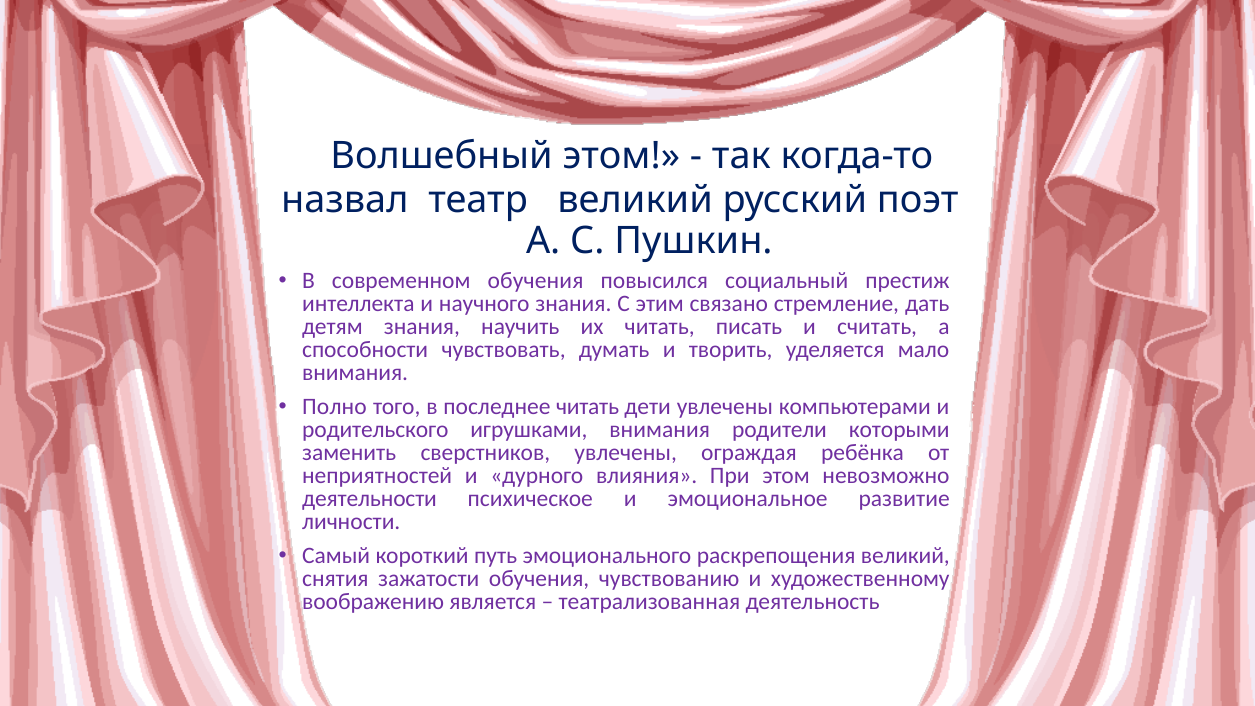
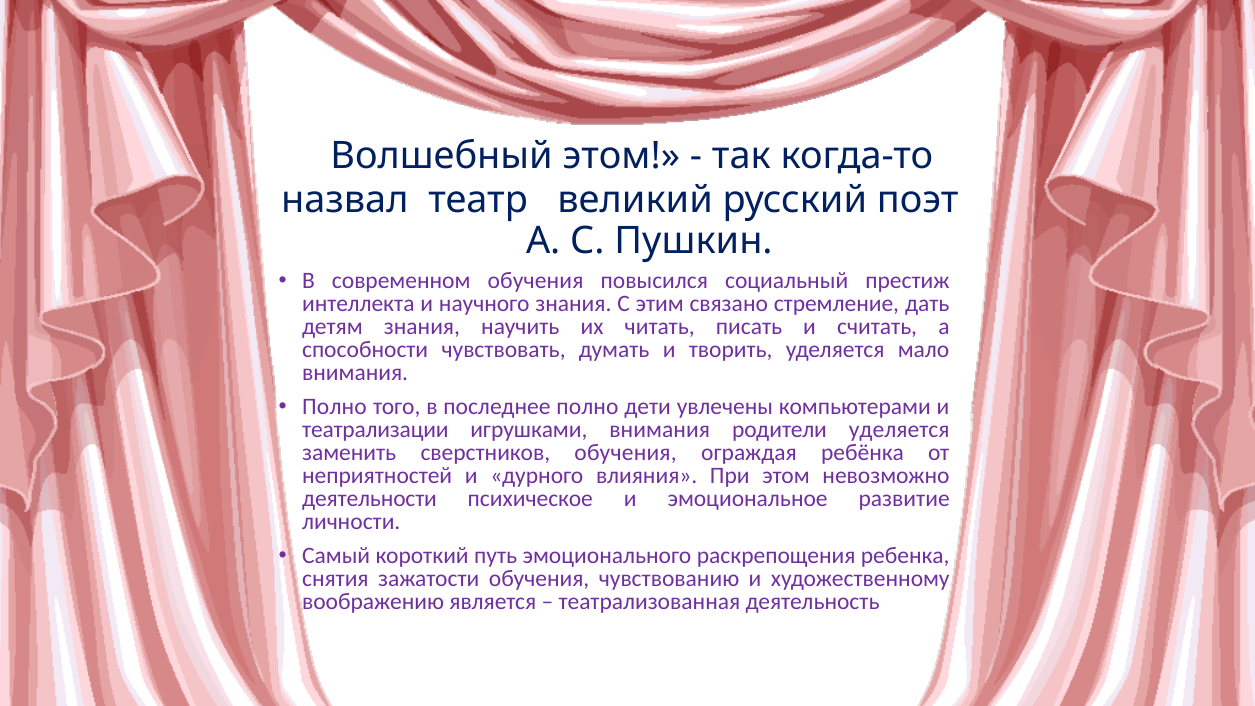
последнее читать: читать -> полно
родительского: родительского -> театрализации
родители которыми: которыми -> уделяется
сверстников увлечены: увлечены -> обучения
раскрепощения великий: великий -> ребенка
